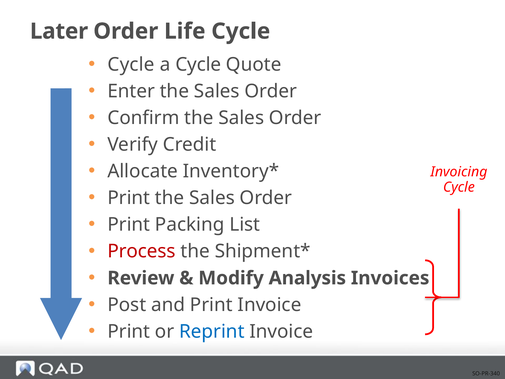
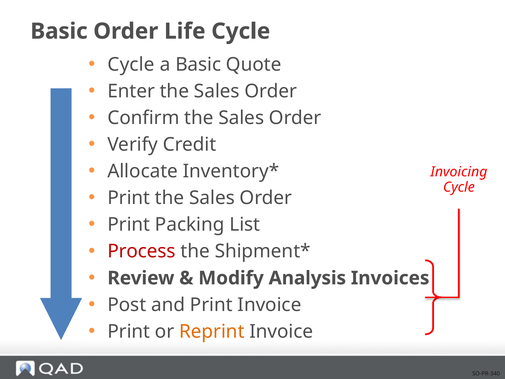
Later at (59, 31): Later -> Basic
a Cycle: Cycle -> Basic
Reprint colour: blue -> orange
